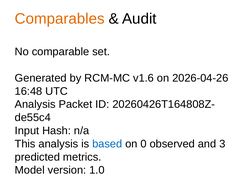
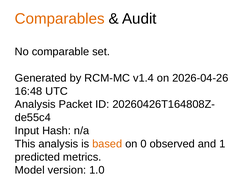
v1.6: v1.6 -> v1.4
based colour: blue -> orange
3: 3 -> 1
